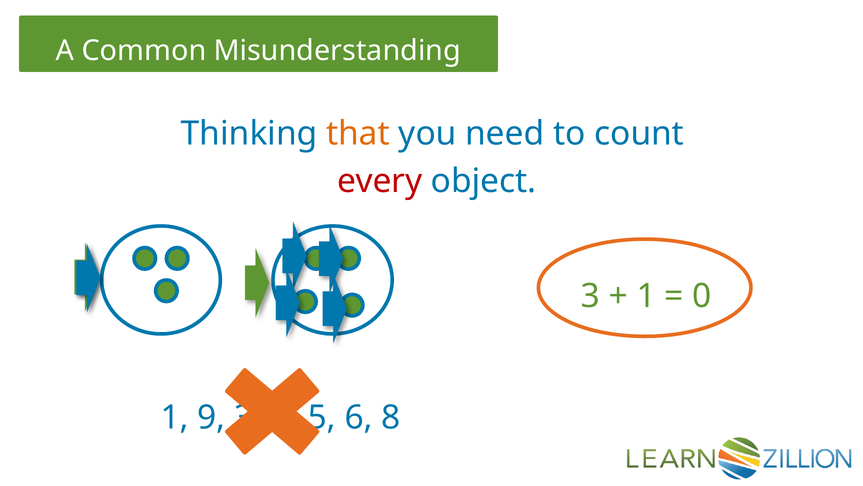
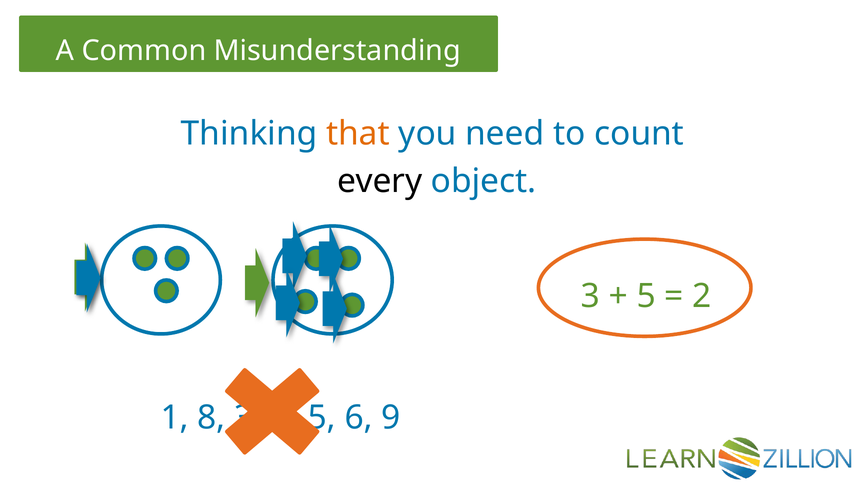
every colour: red -> black
1 at (646, 296): 1 -> 5
0: 0 -> 2
9: 9 -> 8
8: 8 -> 9
